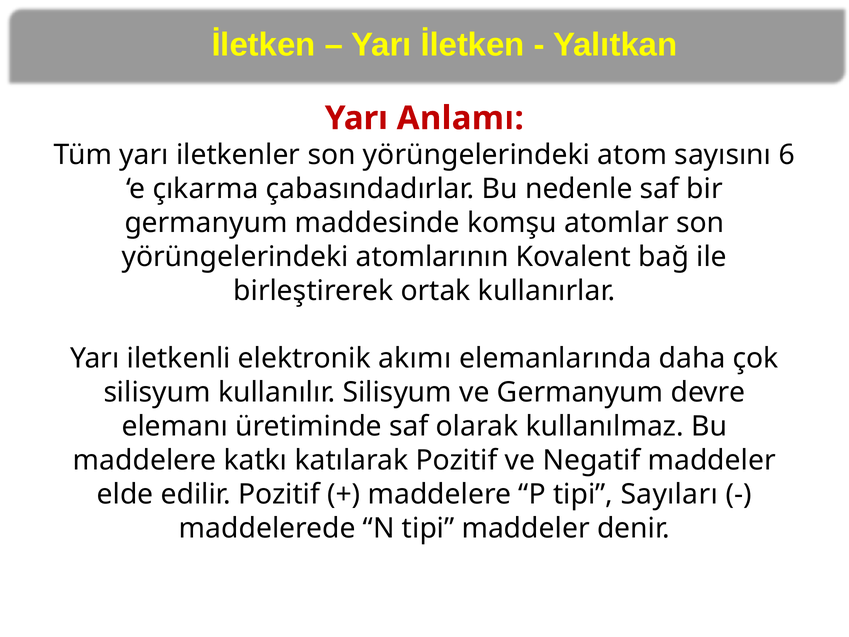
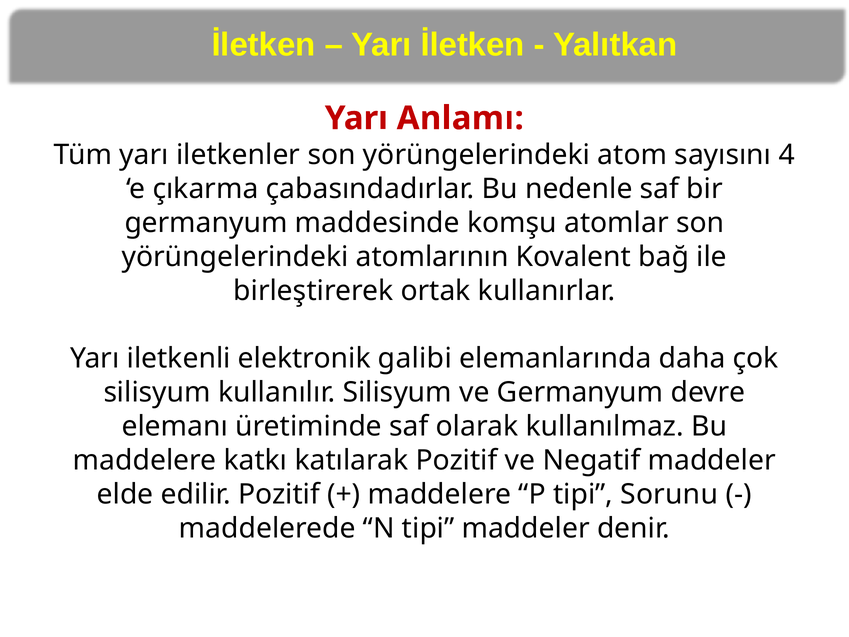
6: 6 -> 4
akımı: akımı -> galibi
Sayıları: Sayıları -> Sorunu
